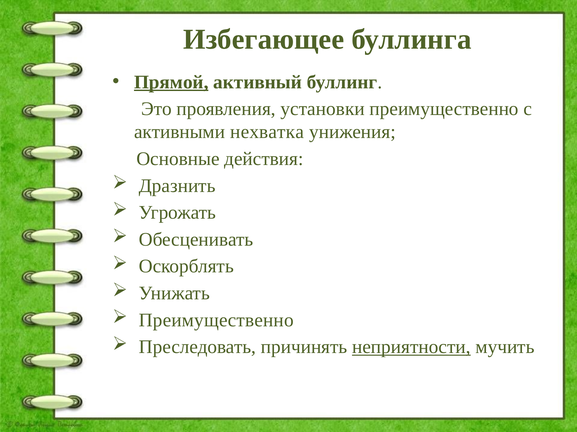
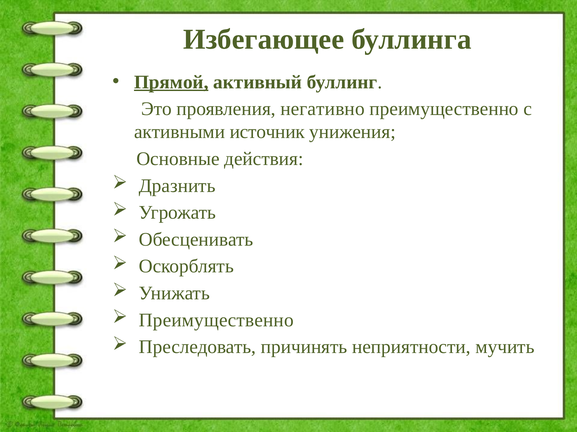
установки: установки -> негативно
нехватка: нехватка -> источник
неприятности underline: present -> none
